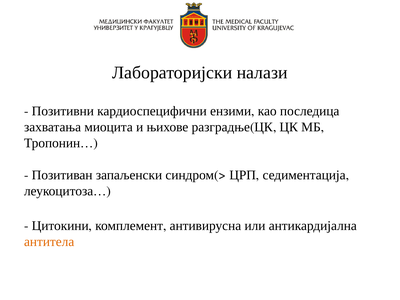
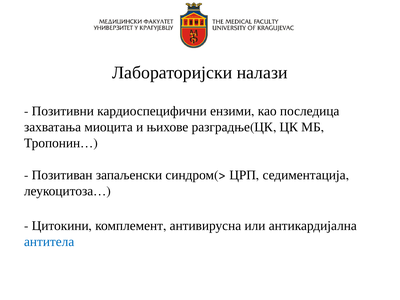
антитела colour: orange -> blue
